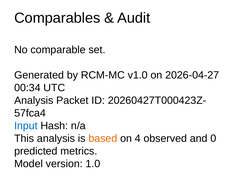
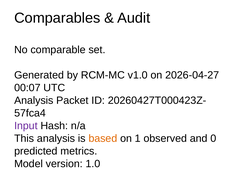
00:34: 00:34 -> 00:07
Input colour: blue -> purple
4: 4 -> 1
